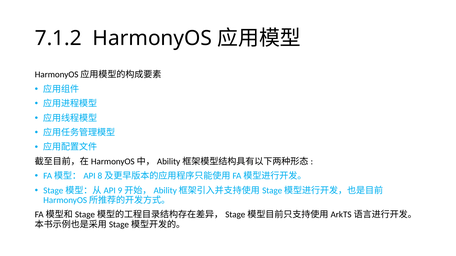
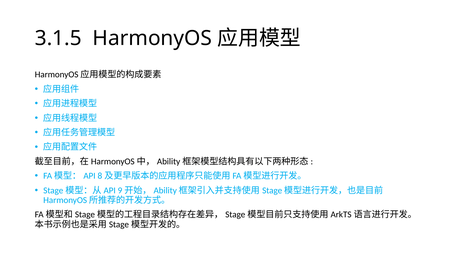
7.1.2: 7.1.2 -> 3.1.5
